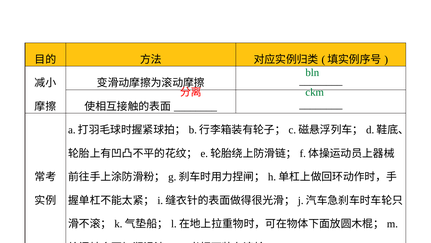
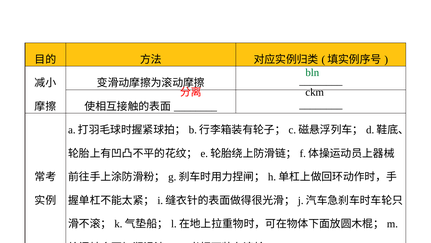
ckm colour: green -> black
